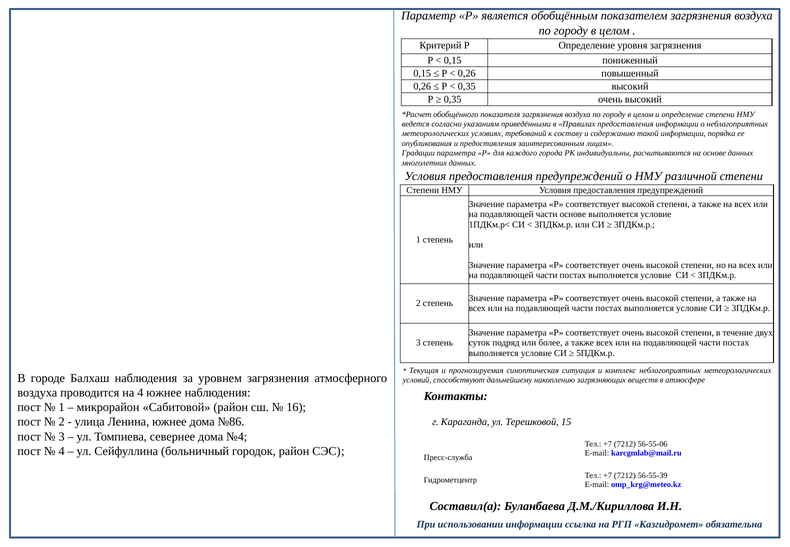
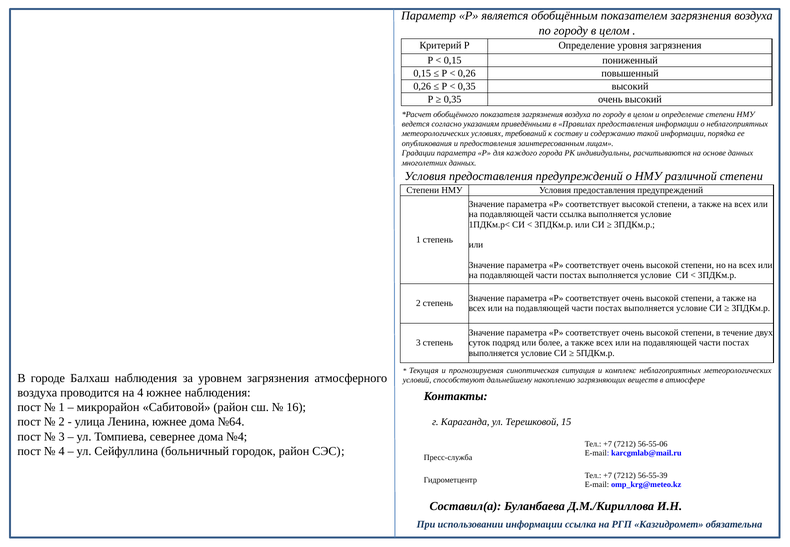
части основе: основе -> ссылка
№86: №86 -> №64
